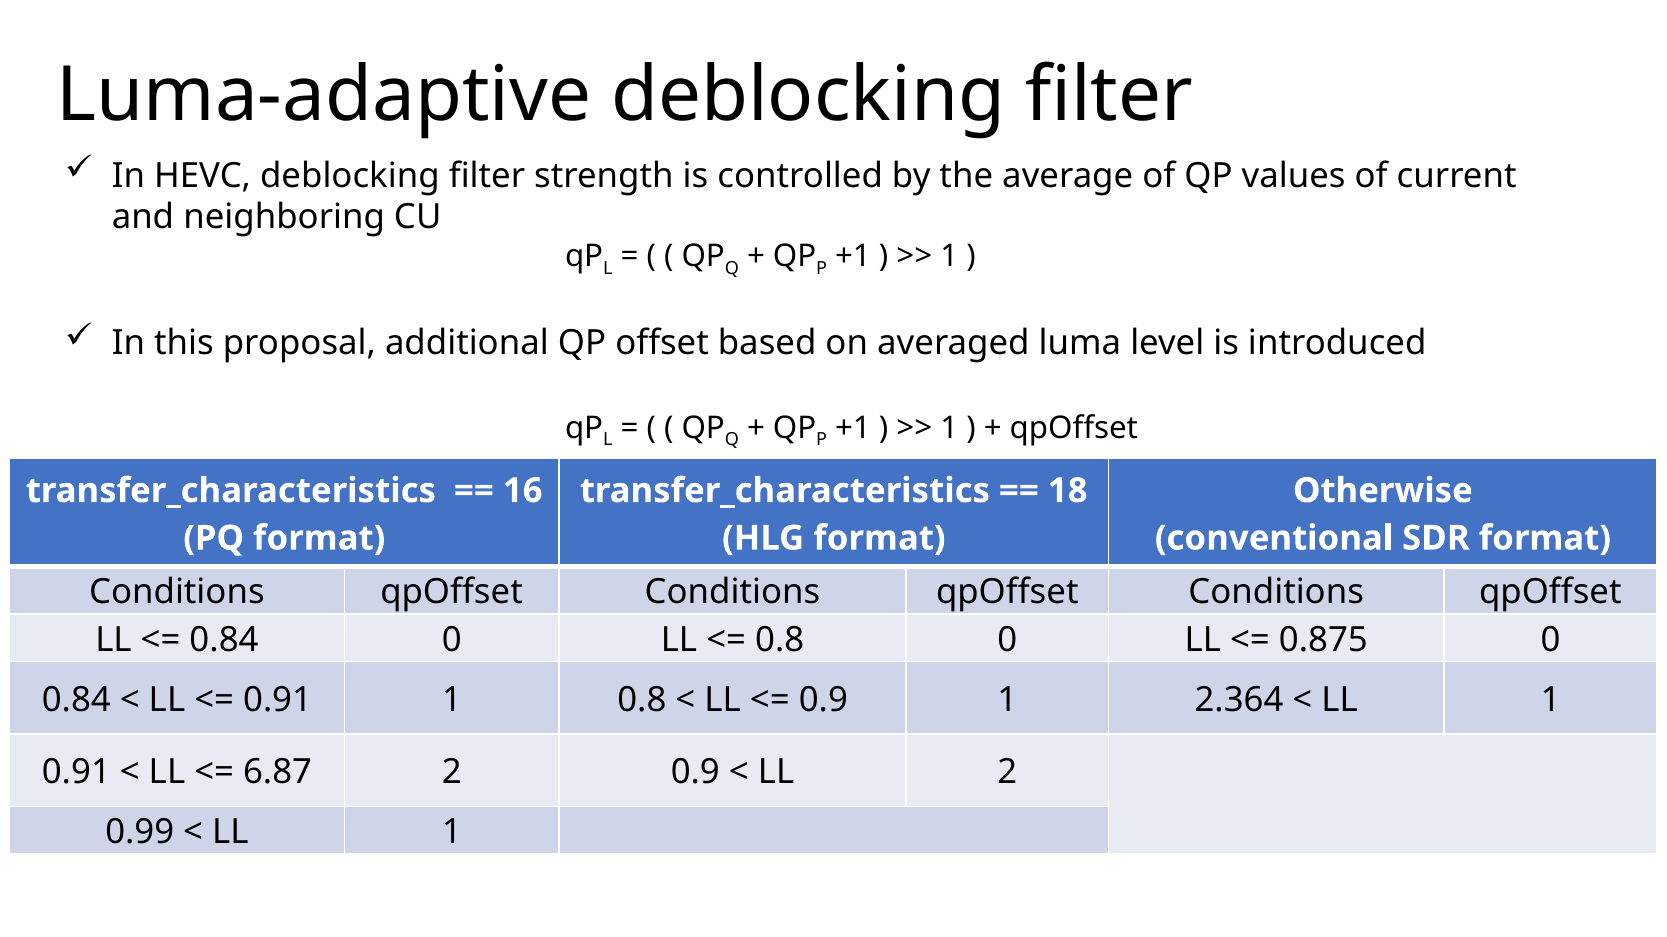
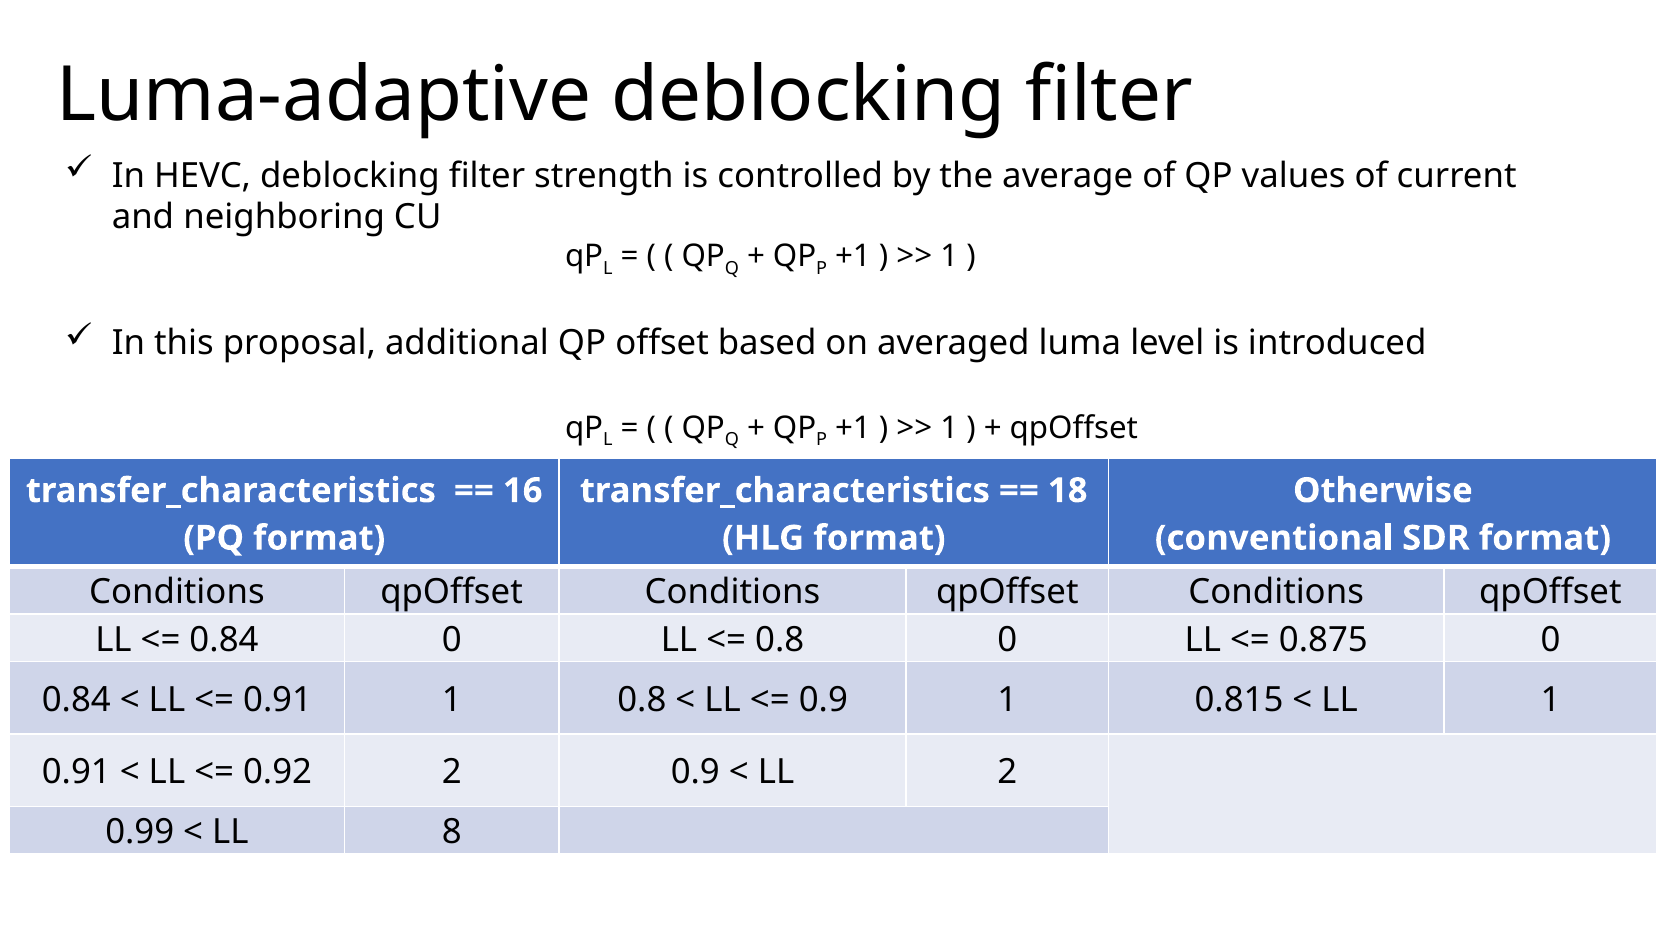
2.364: 2.364 -> 0.815
6.87: 6.87 -> 0.92
1 at (452, 833): 1 -> 8
